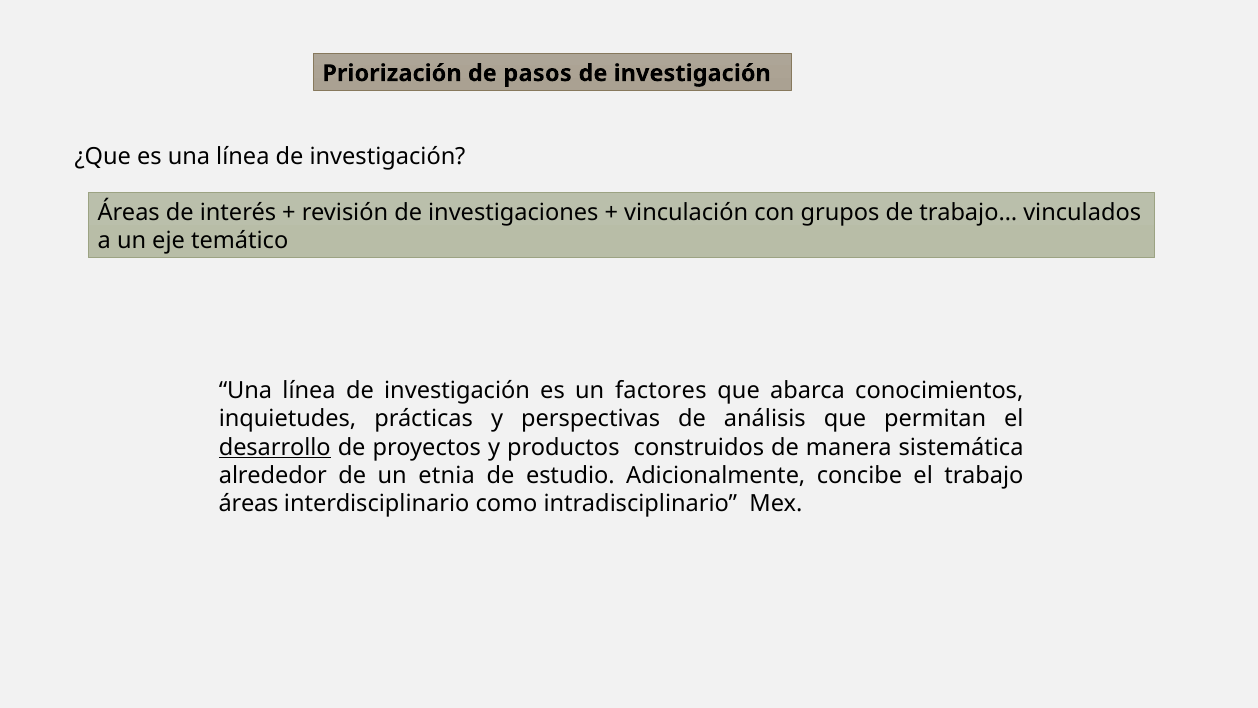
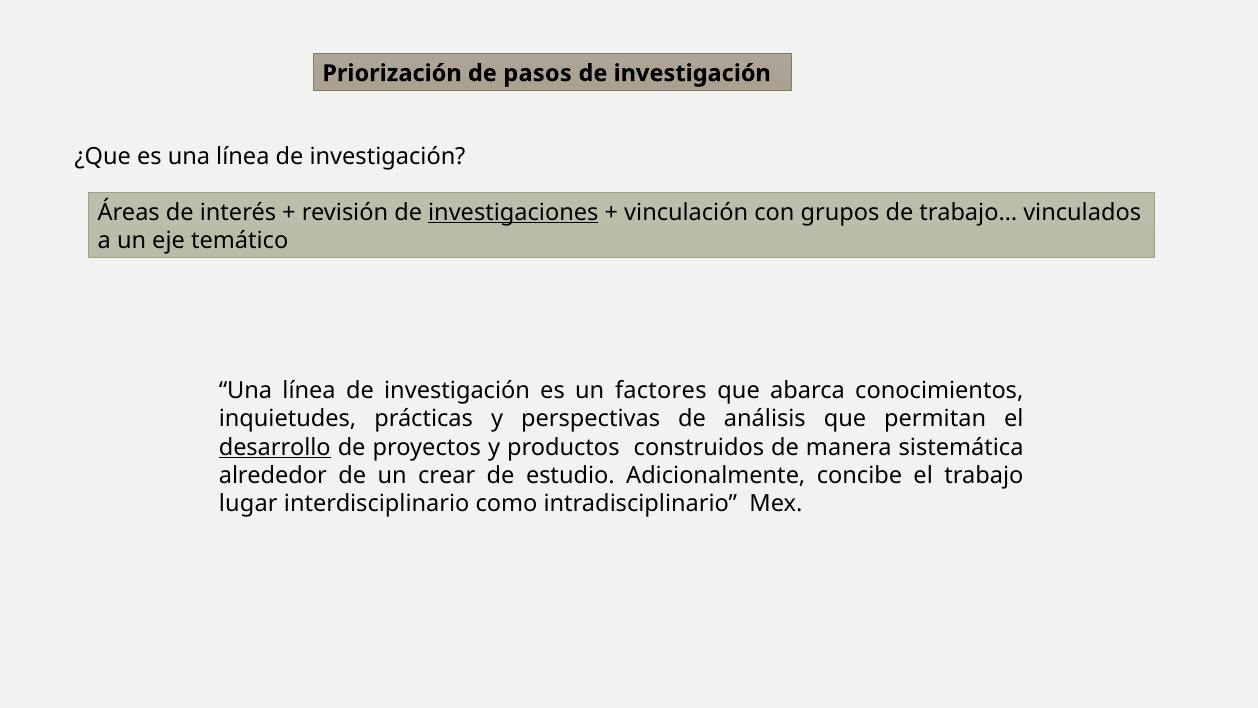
investigaciones underline: none -> present
etnia: etnia -> crear
áreas at (248, 504): áreas -> lugar
